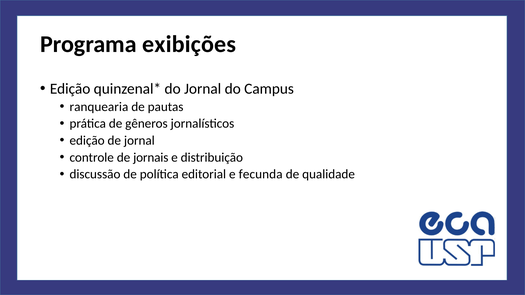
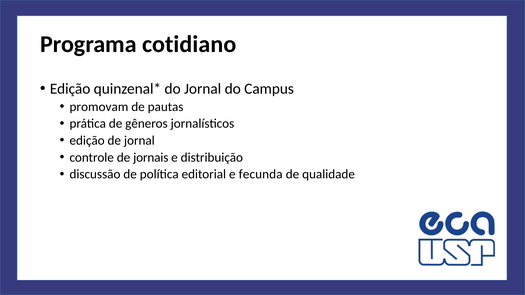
exibições: exibições -> cotidiano
ranquearia: ranquearia -> promovam
